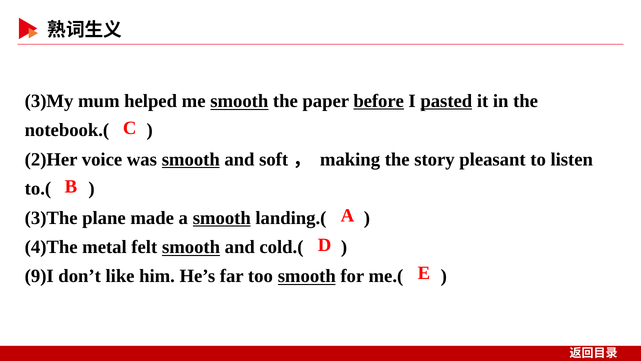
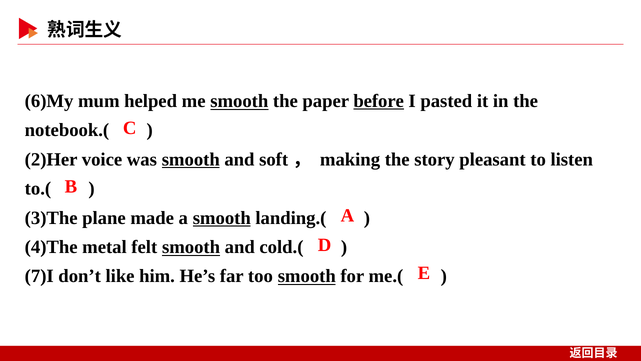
3)My: 3)My -> 6)My
pasted underline: present -> none
9)I: 9)I -> 7)I
